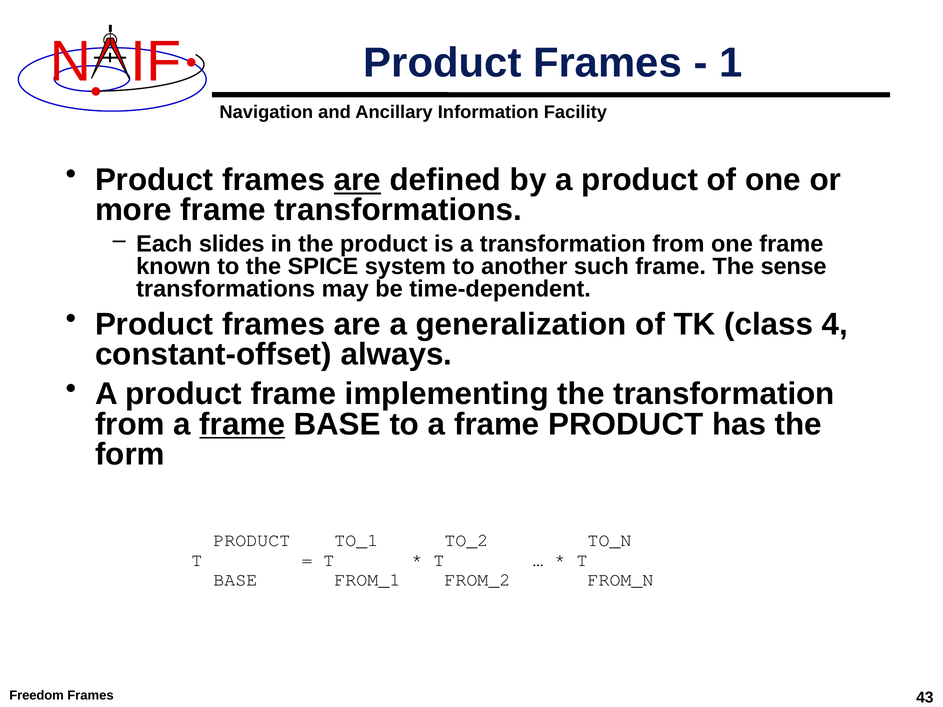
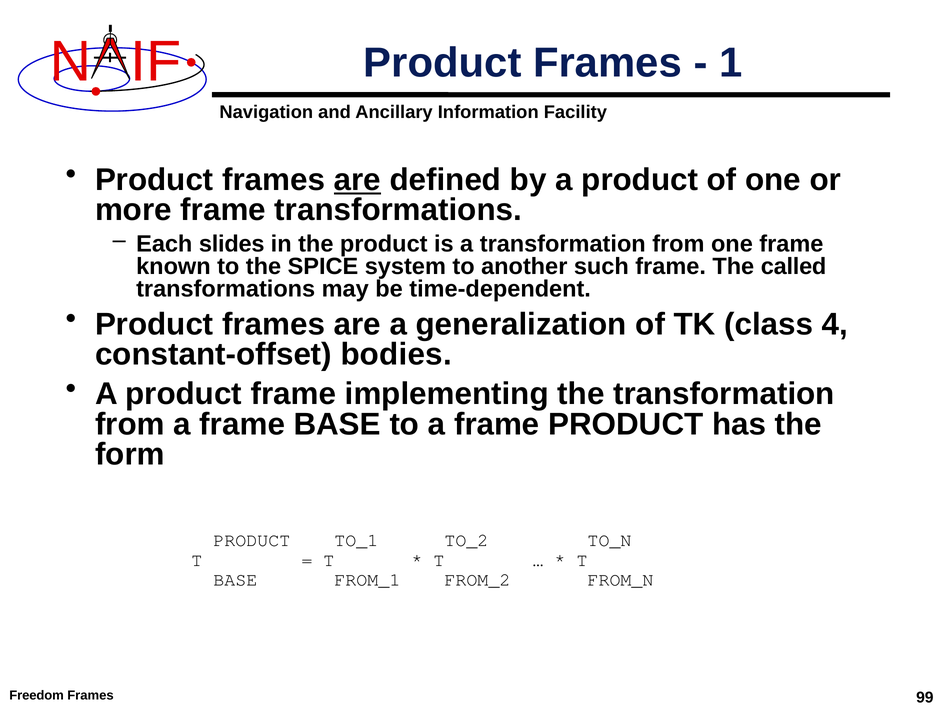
sense: sense -> called
always: always -> bodies
frame at (242, 425) underline: present -> none
43: 43 -> 99
